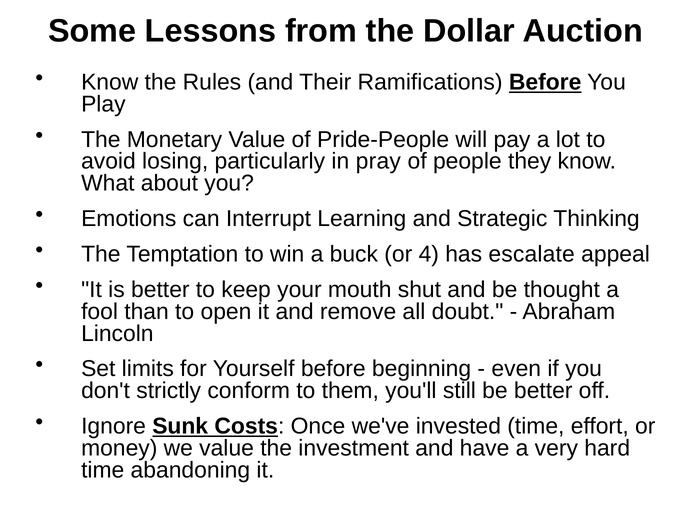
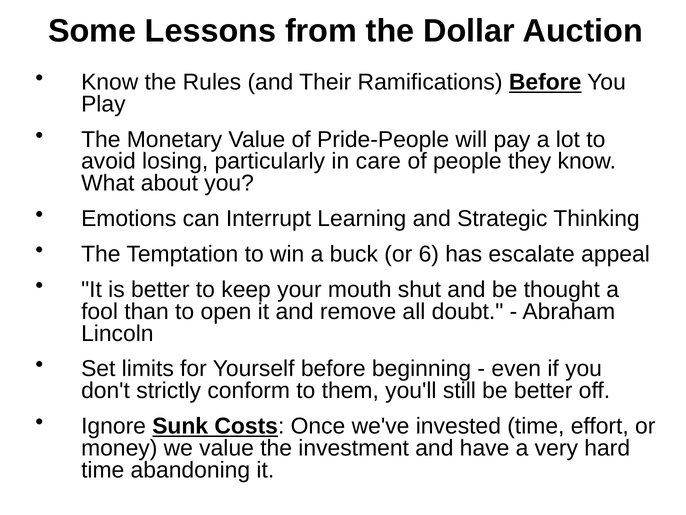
pray: pray -> care
4: 4 -> 6
